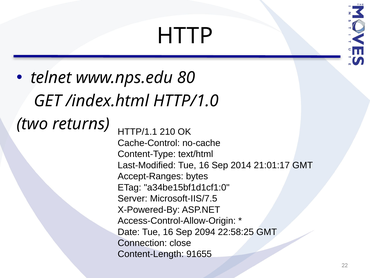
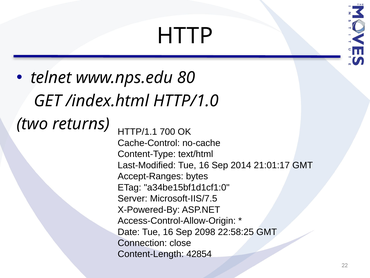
210: 210 -> 700
2094: 2094 -> 2098
91655: 91655 -> 42854
